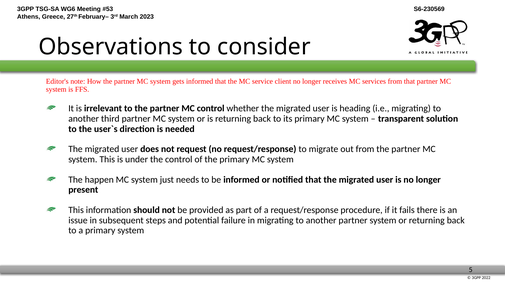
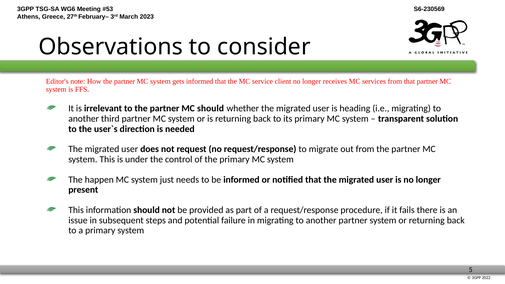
MC control: control -> should
